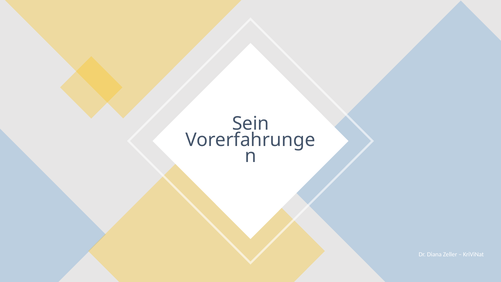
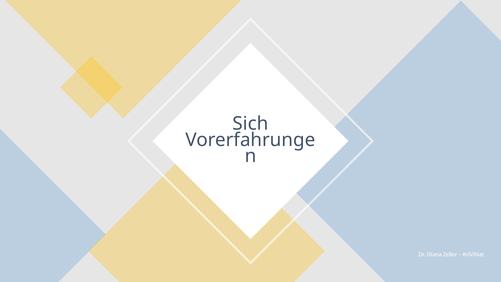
Sein: Sein -> Sich
